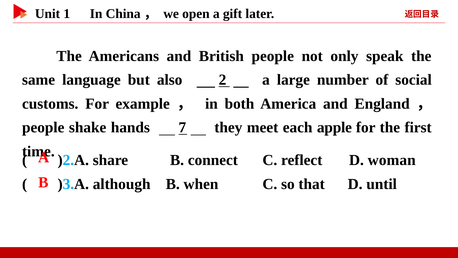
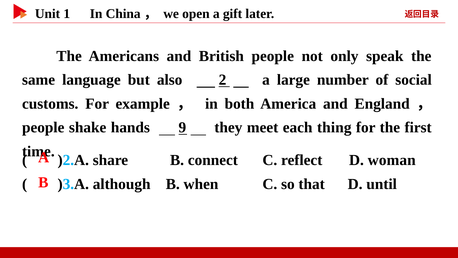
7: 7 -> 9
apple: apple -> thing
